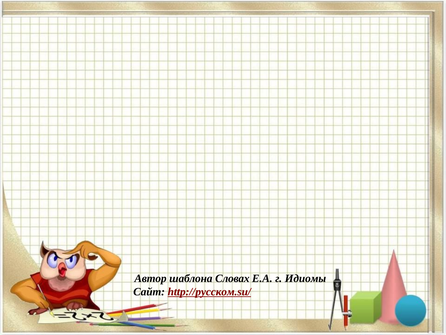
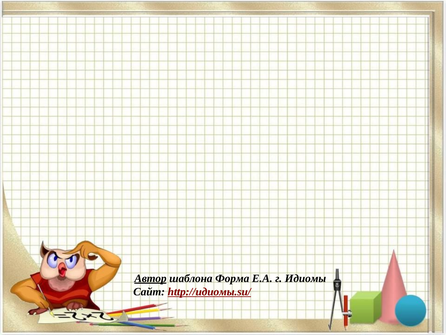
Автор underline: none -> present
Словах: Словах -> Форма
http://русском.su/: http://русском.su/ -> http://идиомы.su/
